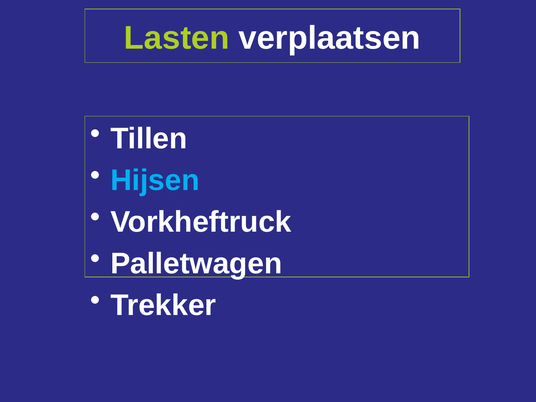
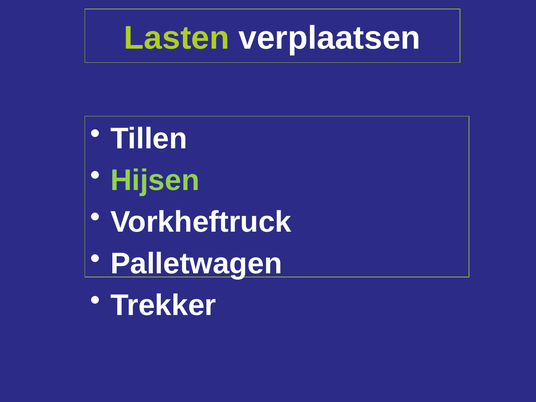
Hijsen colour: light blue -> light green
